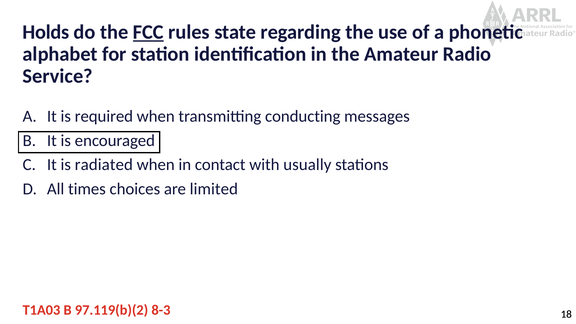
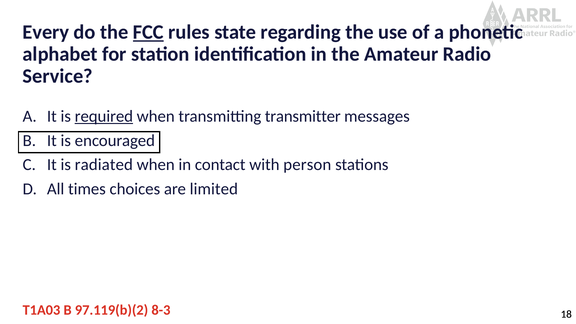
Holds: Holds -> Every
required underline: none -> present
conducting: conducting -> transmitter
usually: usually -> person
